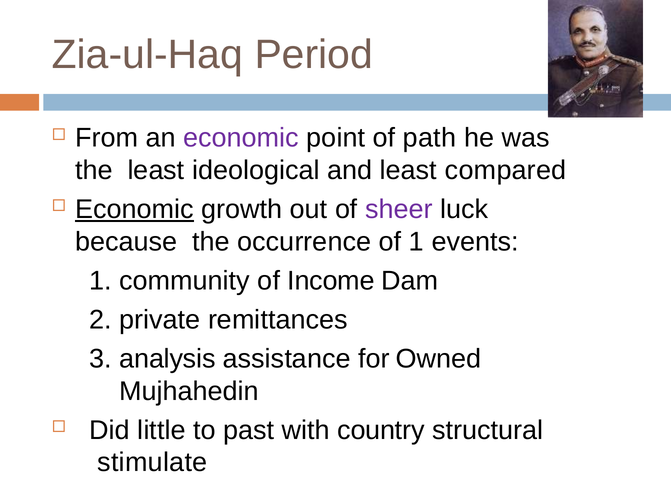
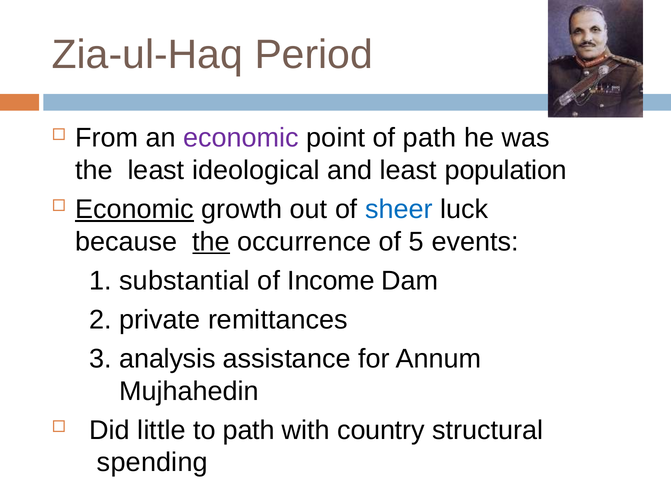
compared: compared -> population
sheer colour: purple -> blue
the at (211, 242) underline: none -> present
of 1: 1 -> 5
community: community -> substantial
Owned: Owned -> Annum
to past: past -> path
stimulate: stimulate -> spending
